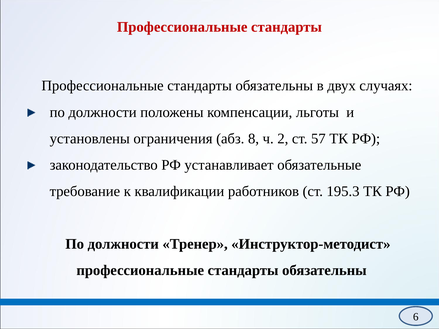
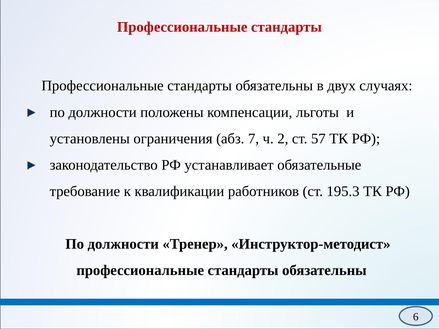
8: 8 -> 7
